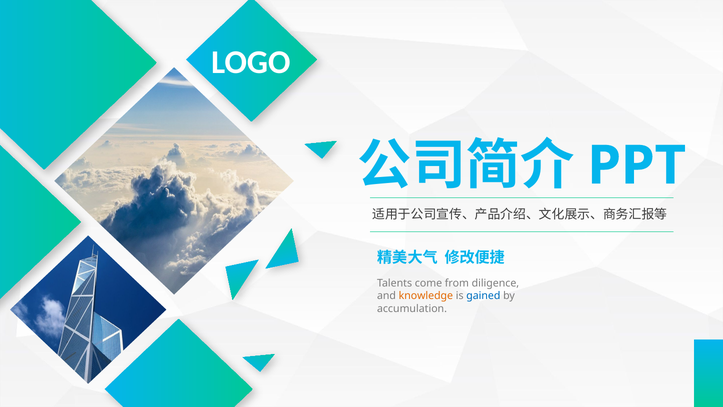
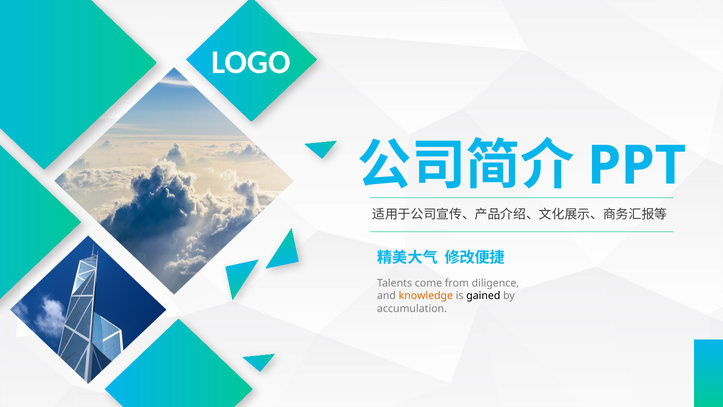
gained colour: blue -> black
